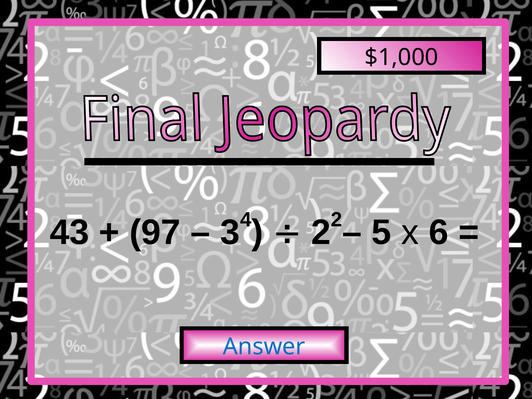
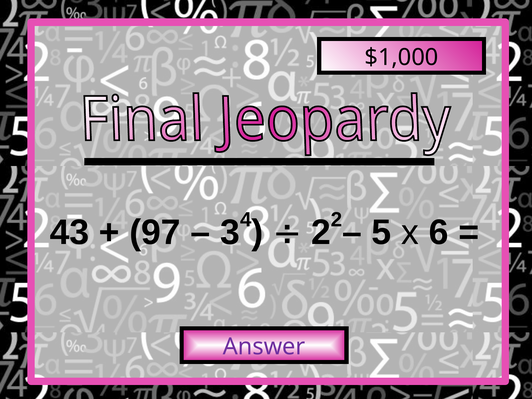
Answer colour: blue -> purple
